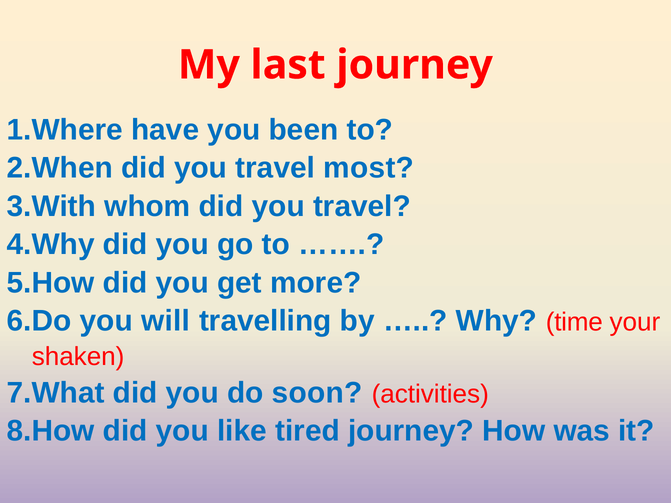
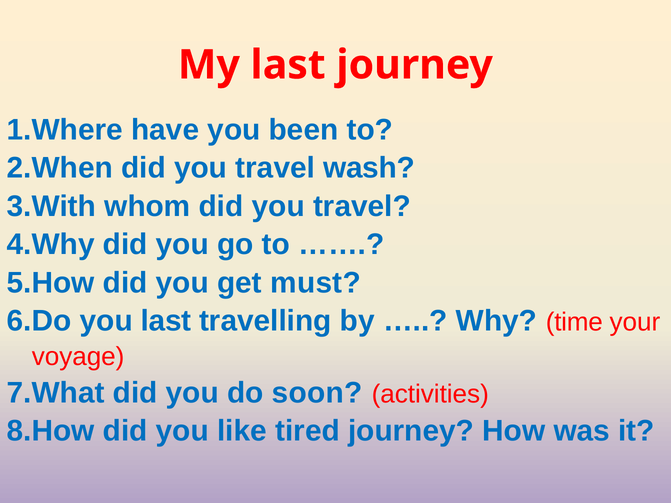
most: most -> wash
more: more -> must
you will: will -> last
shaken: shaken -> voyage
